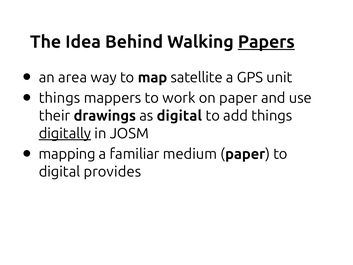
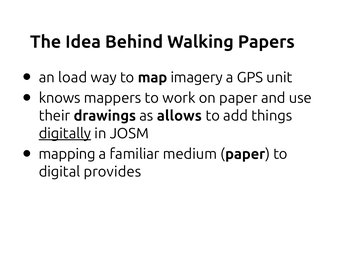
Papers underline: present -> none
area: area -> load
satellite: satellite -> imagery
things at (60, 98): things -> knows
as digital: digital -> allows
